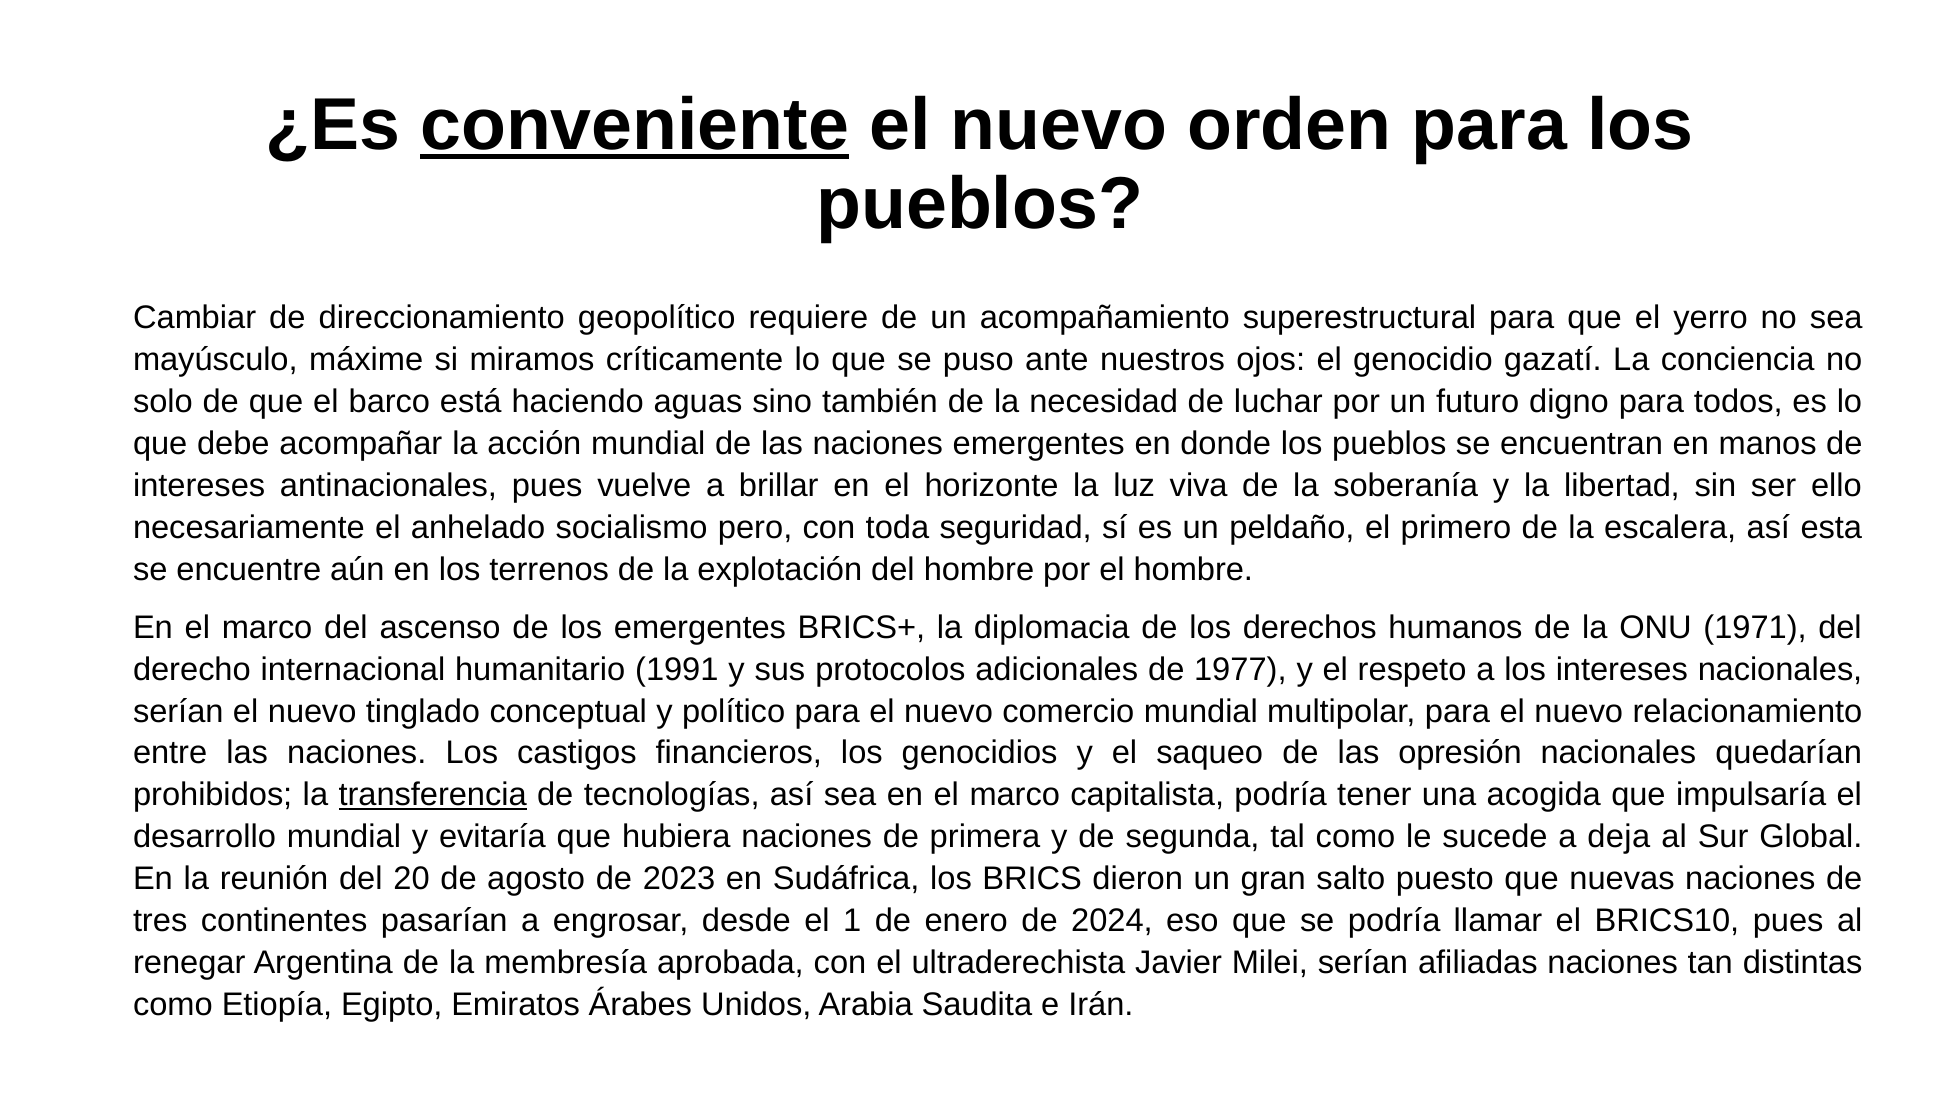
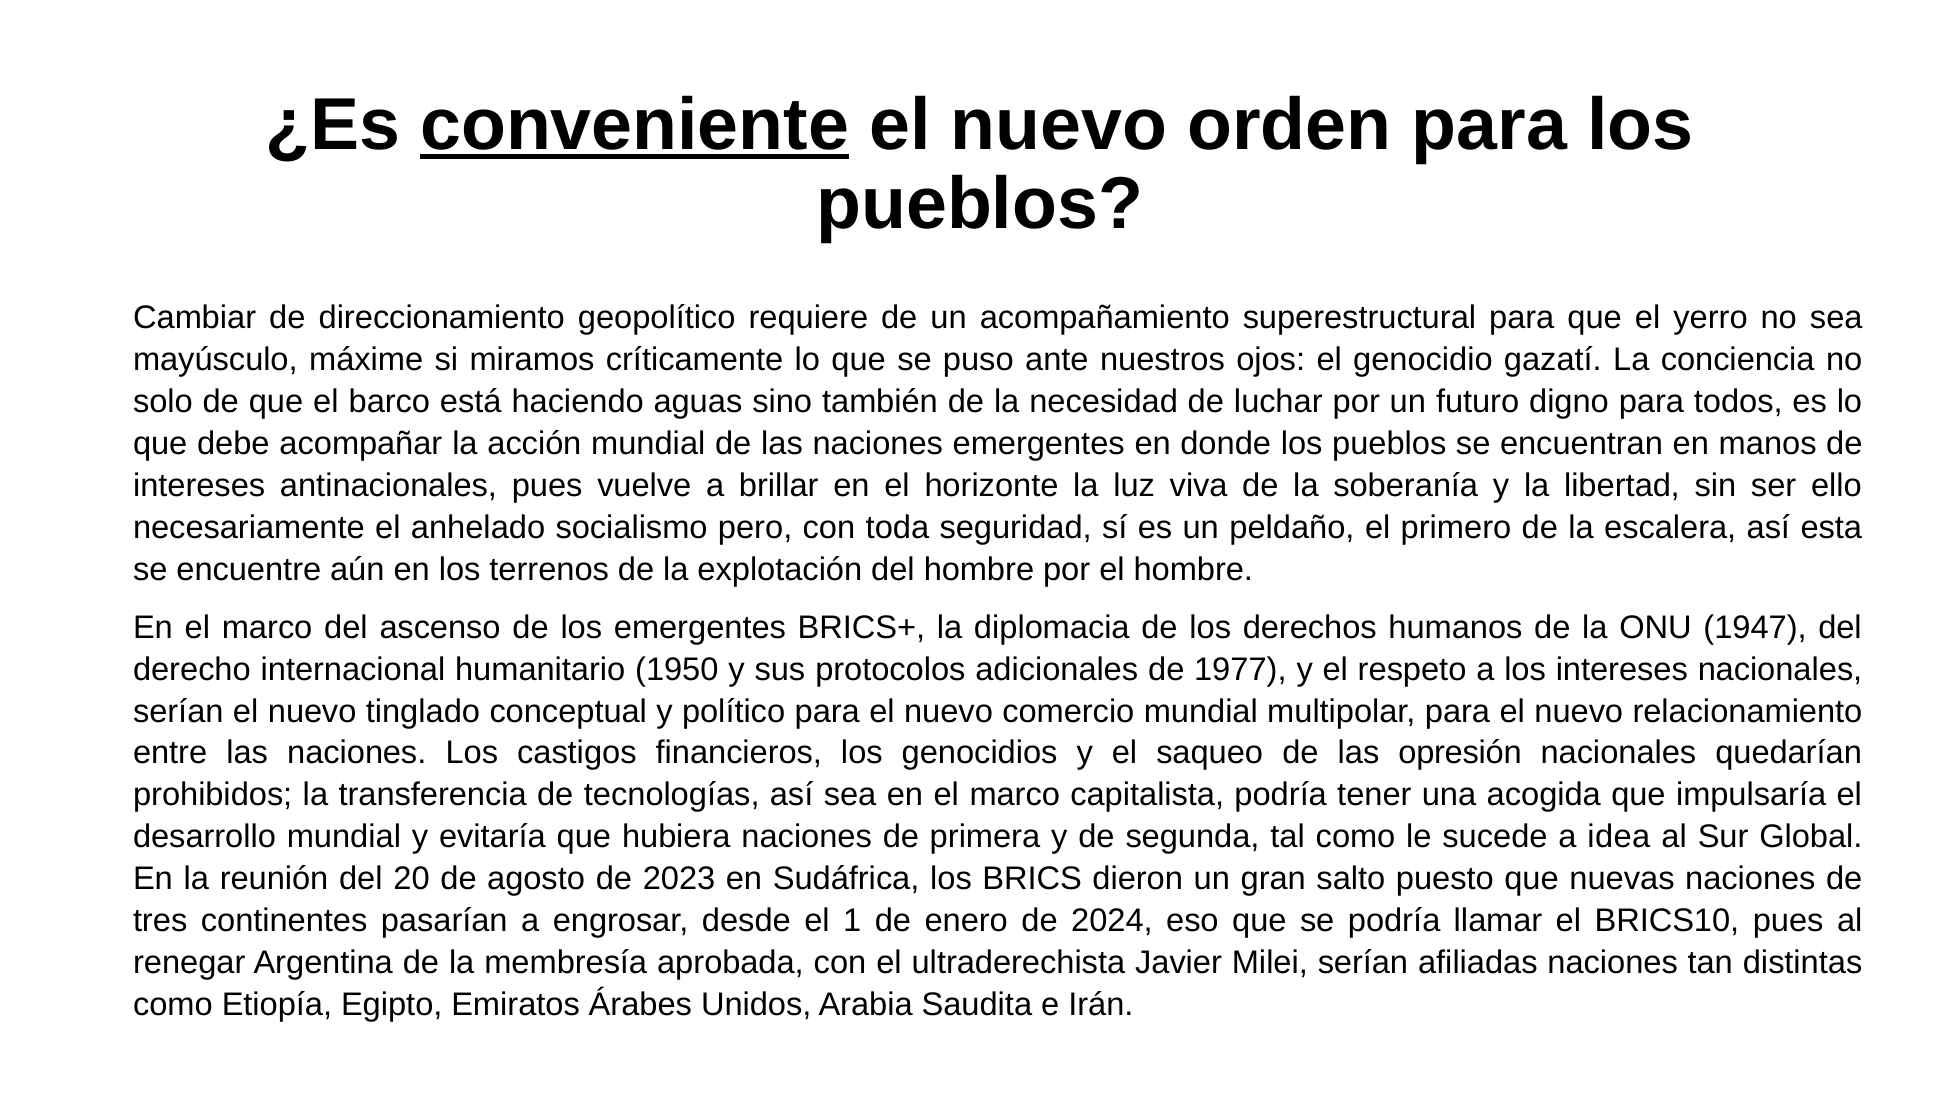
1971: 1971 -> 1947
1991: 1991 -> 1950
transferencia underline: present -> none
deja: deja -> idea
